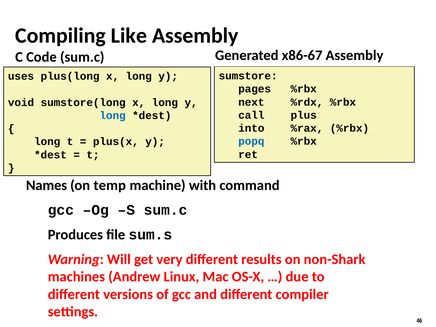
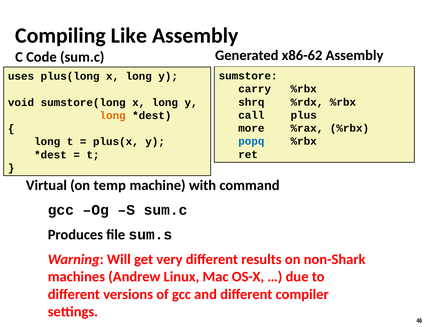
x86-67: x86-67 -> x86-62
pages: pages -> carry
next: next -> shrq
long at (113, 116) colour: blue -> orange
into: into -> more
Names: Names -> Virtual
